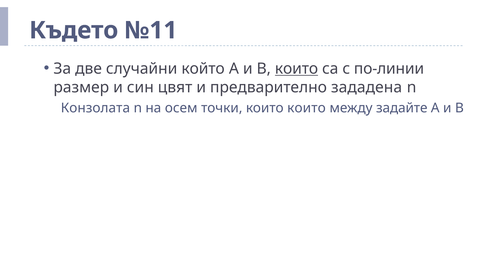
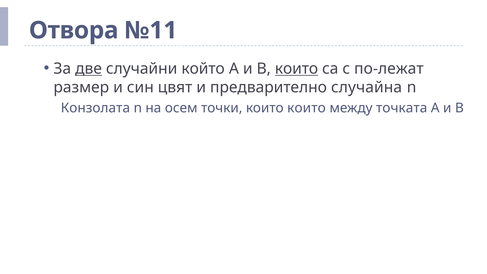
Където: Където -> Отвора
две underline: none -> present
по-линии: по-линии -> по-лежат
зададена: зададена -> случайна
задайте: задайте -> точката
